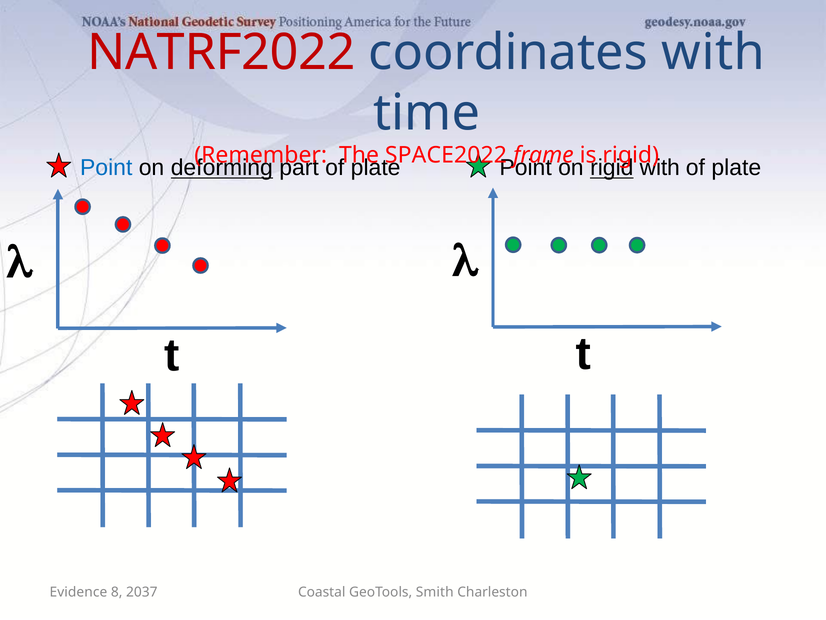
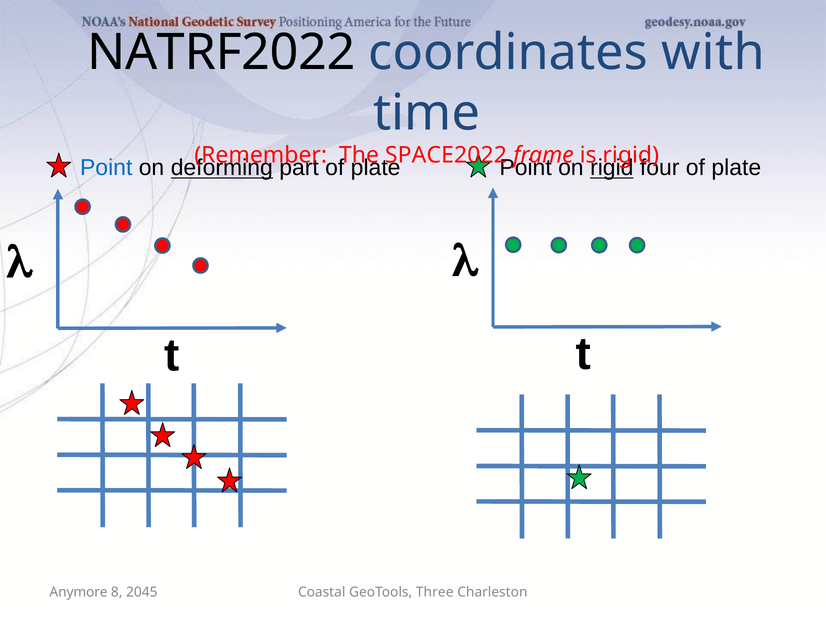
NATRF2022 colour: red -> black
with at (660, 168): with -> four
Evidence: Evidence -> Anymore
2037: 2037 -> 2045
Smith: Smith -> Three
